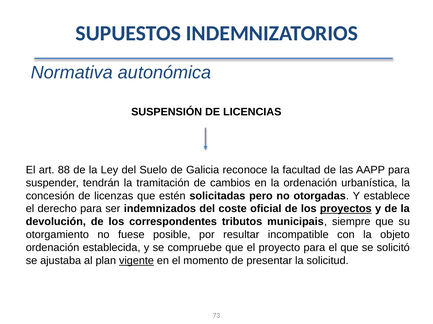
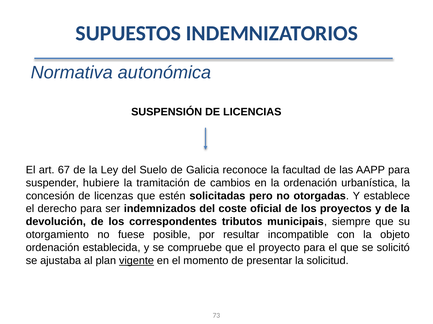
88: 88 -> 67
tendrán: tendrán -> hubiere
proyectos underline: present -> none
